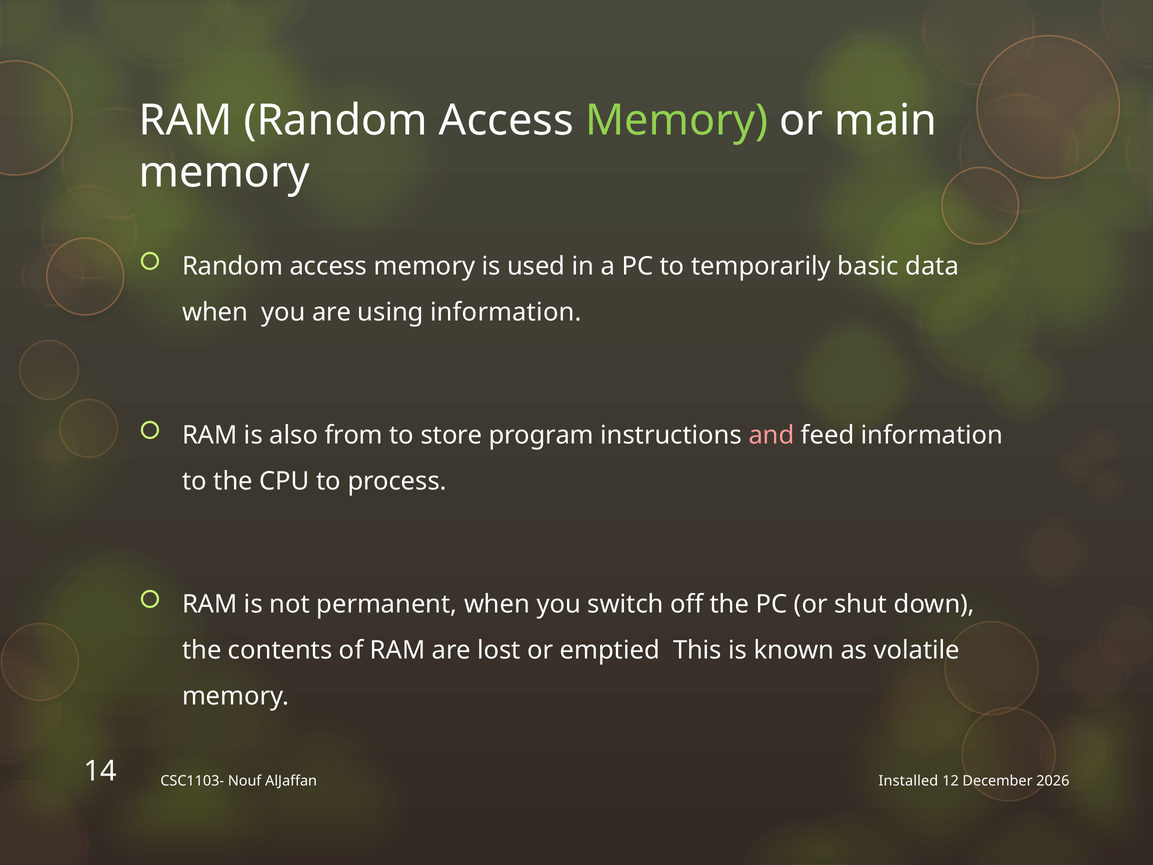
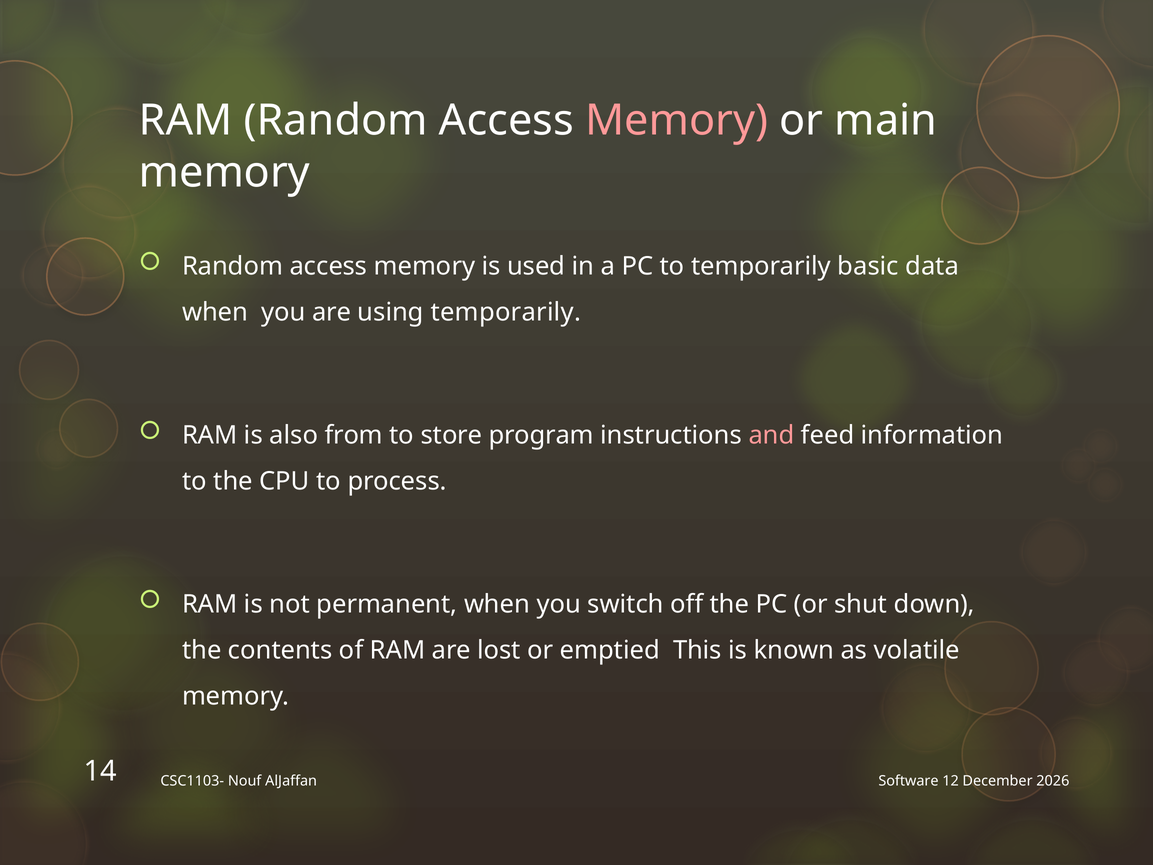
Memory at (677, 120) colour: light green -> pink
using information: information -> temporarily
Installed: Installed -> Software
